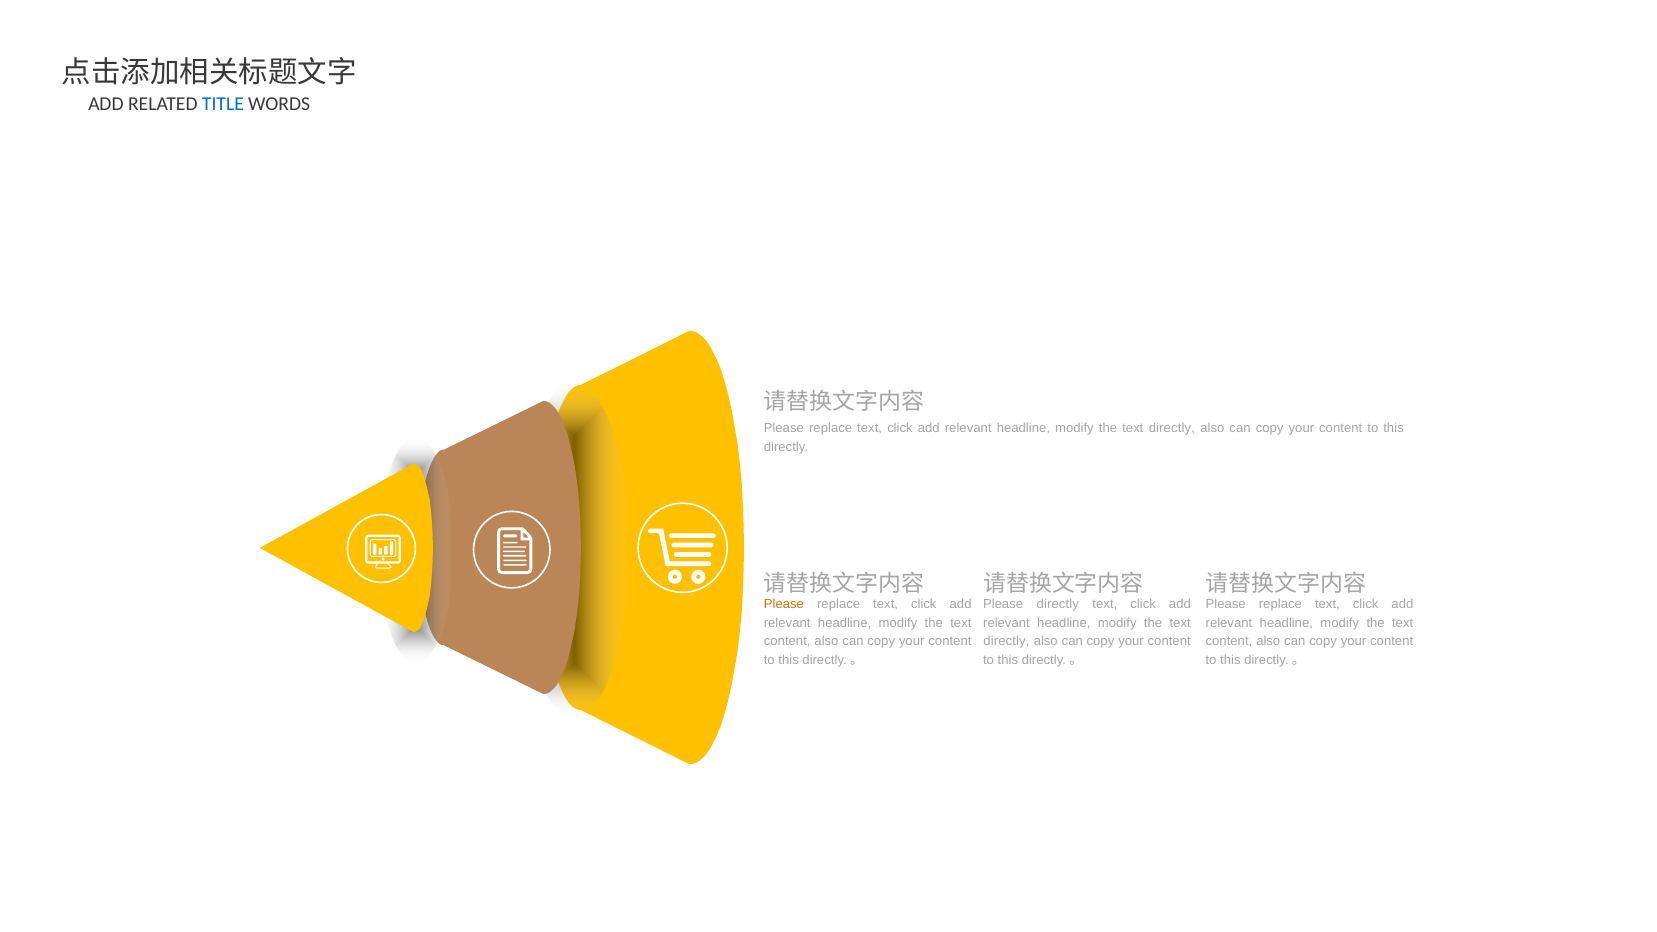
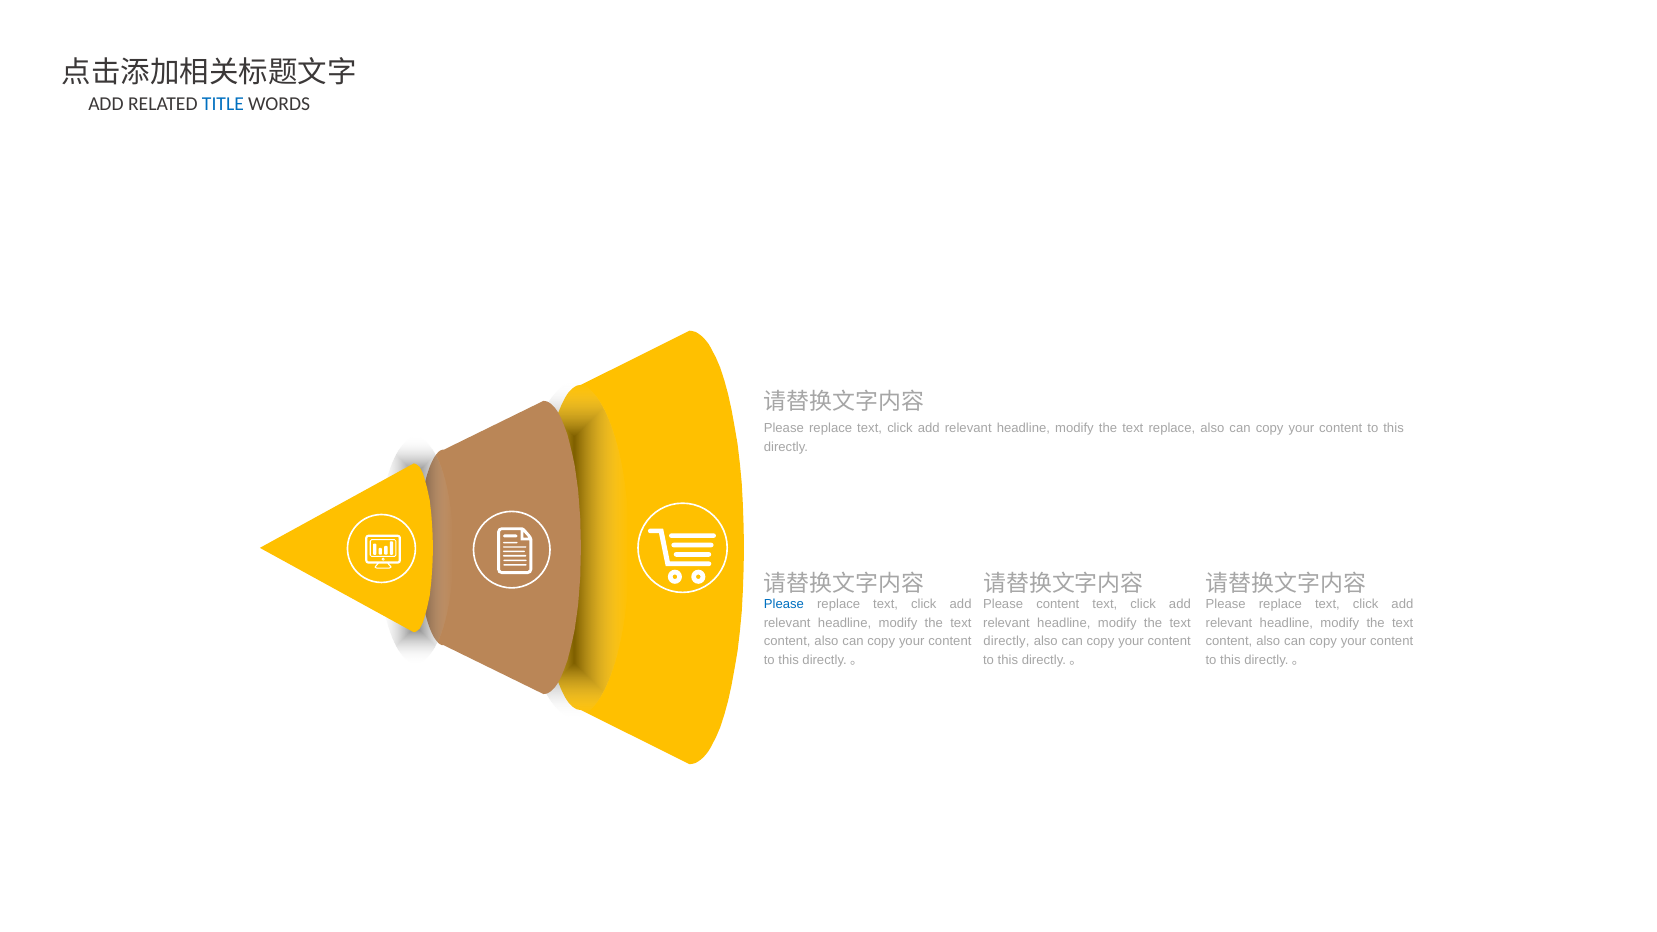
directly at (1172, 428): directly -> replace
Please at (784, 604) colour: orange -> blue
Please directly: directly -> content
